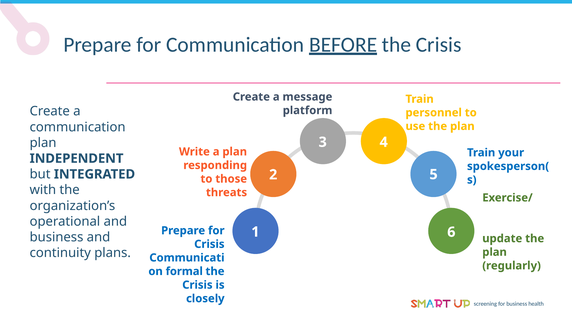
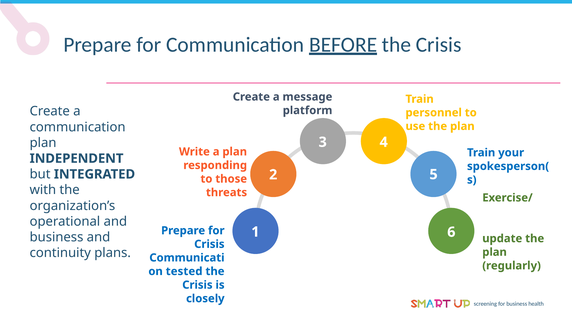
formal: formal -> tested
